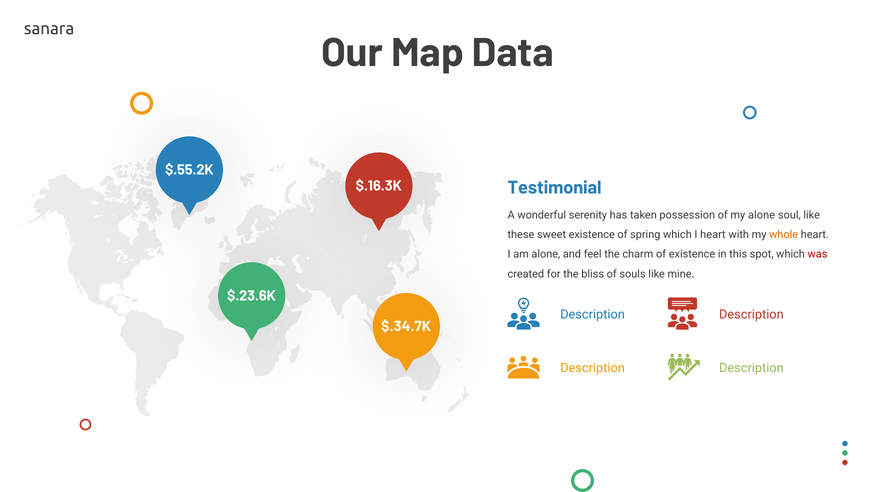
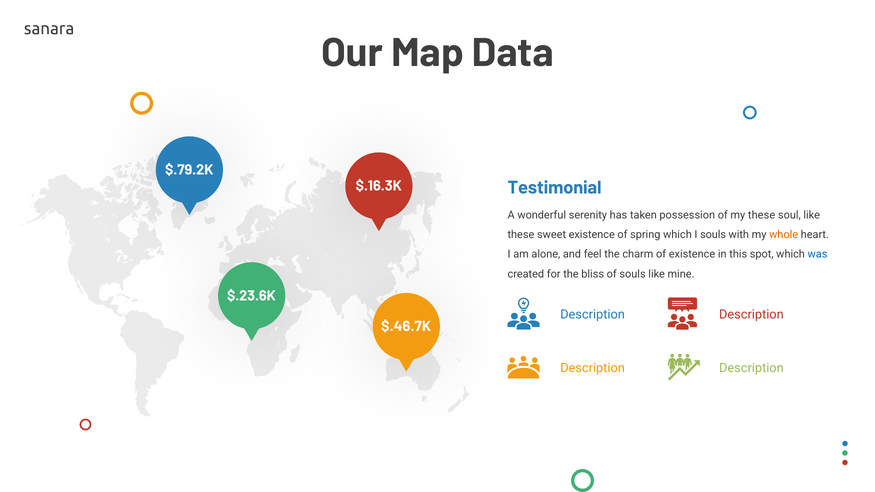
$.55.2K: $.55.2K -> $.79.2K
my alone: alone -> these
I heart: heart -> souls
was colour: red -> blue
$.34.7K: $.34.7K -> $.46.7K
